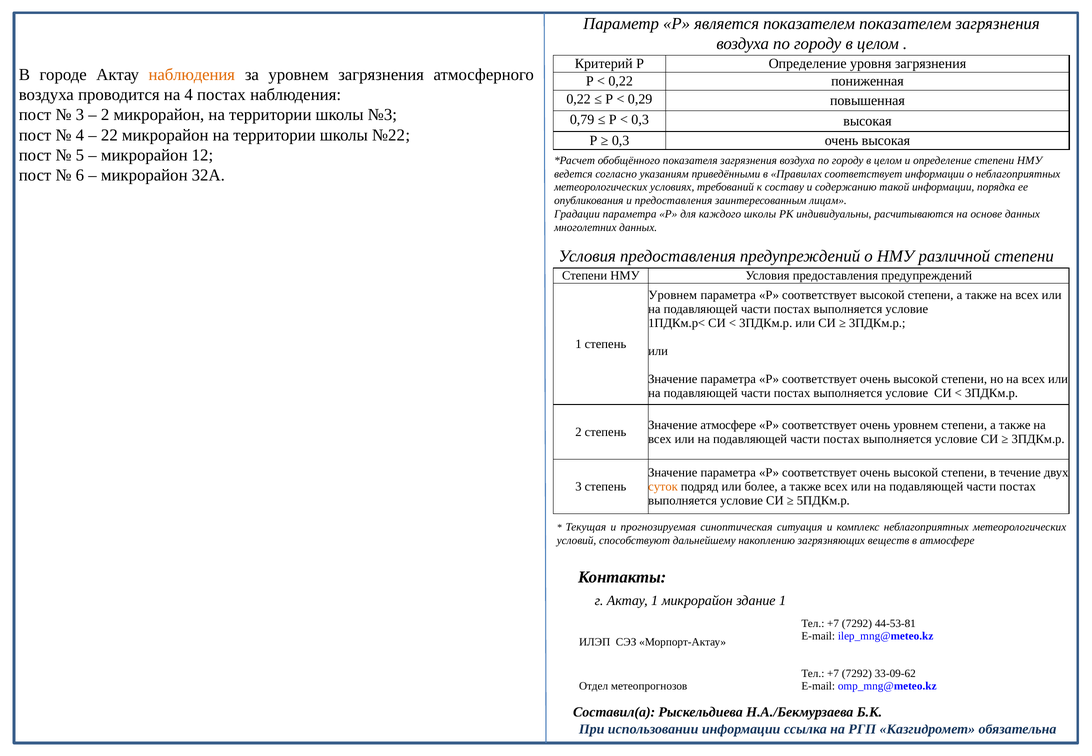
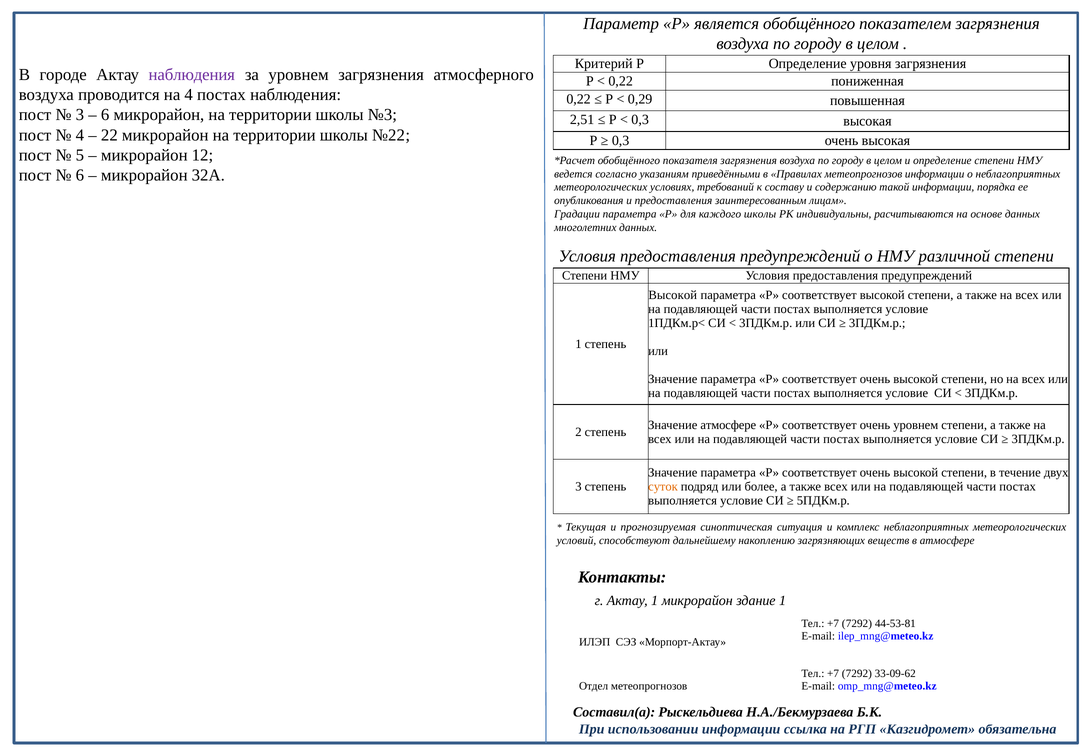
является показателем: показателем -> обобщённого
наблюдения at (192, 75) colour: orange -> purple
2 at (105, 115): 2 -> 6
0,79: 0,79 -> 2,51
Правилах соответствует: соответствует -> метеопрогнозов
Уровнем at (673, 295): Уровнем -> Высокой
